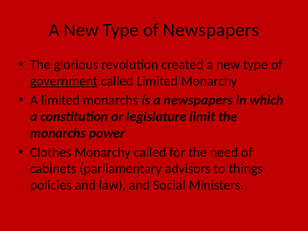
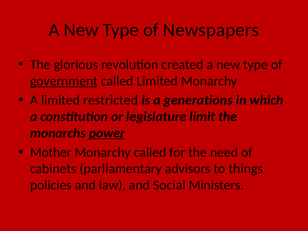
limited monarchs: monarchs -> restricted
a newspapers: newspapers -> generations
power underline: none -> present
Clothes: Clothes -> Mother
